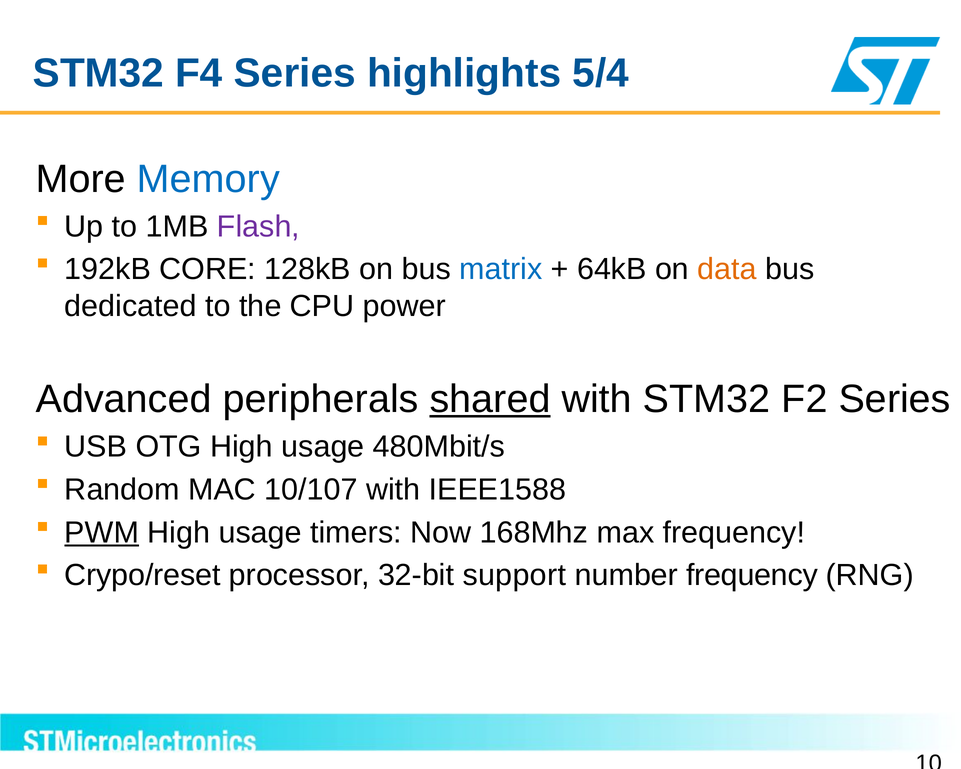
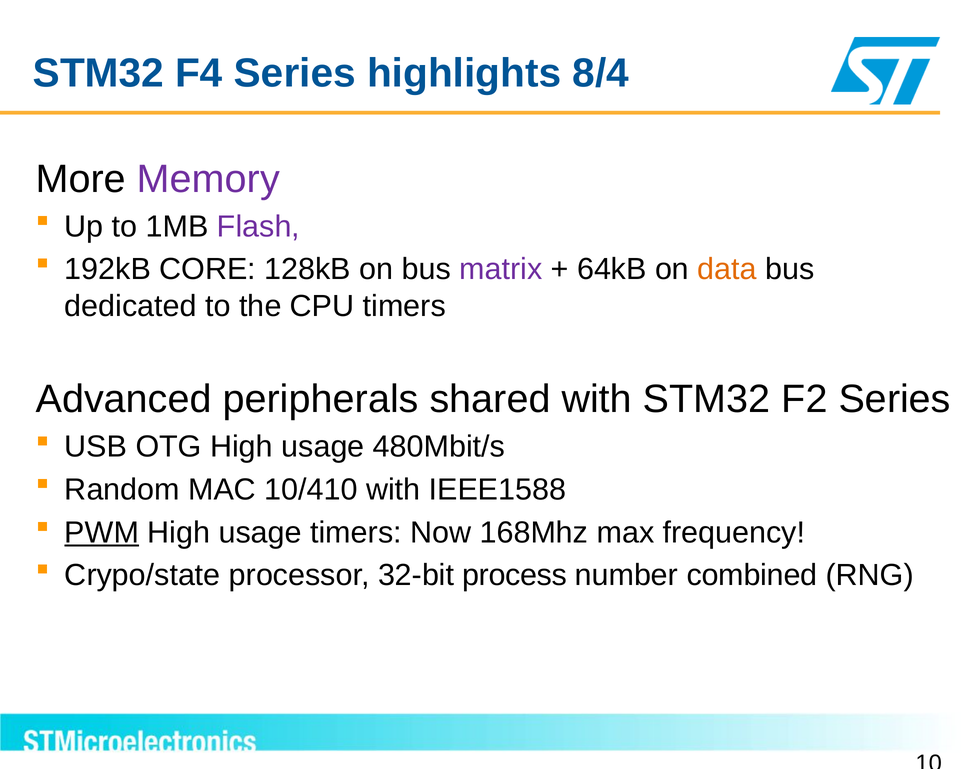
5/4: 5/4 -> 8/4
Memory colour: blue -> purple
matrix colour: blue -> purple
CPU power: power -> timers
shared underline: present -> none
10/107: 10/107 -> 10/410
Crypo/reset: Crypo/reset -> Crypo/state
support: support -> process
number frequency: frequency -> combined
